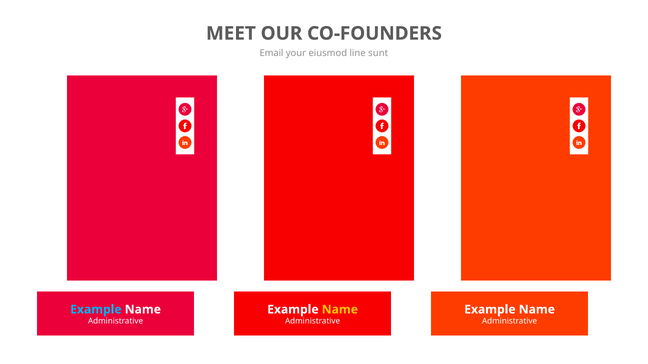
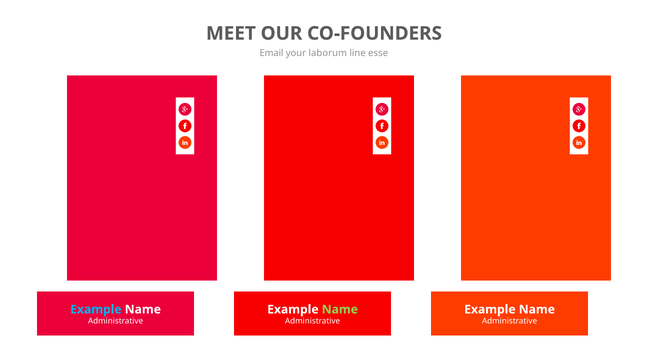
eiusmod: eiusmod -> laborum
sunt: sunt -> esse
Name at (340, 310) colour: yellow -> light green
